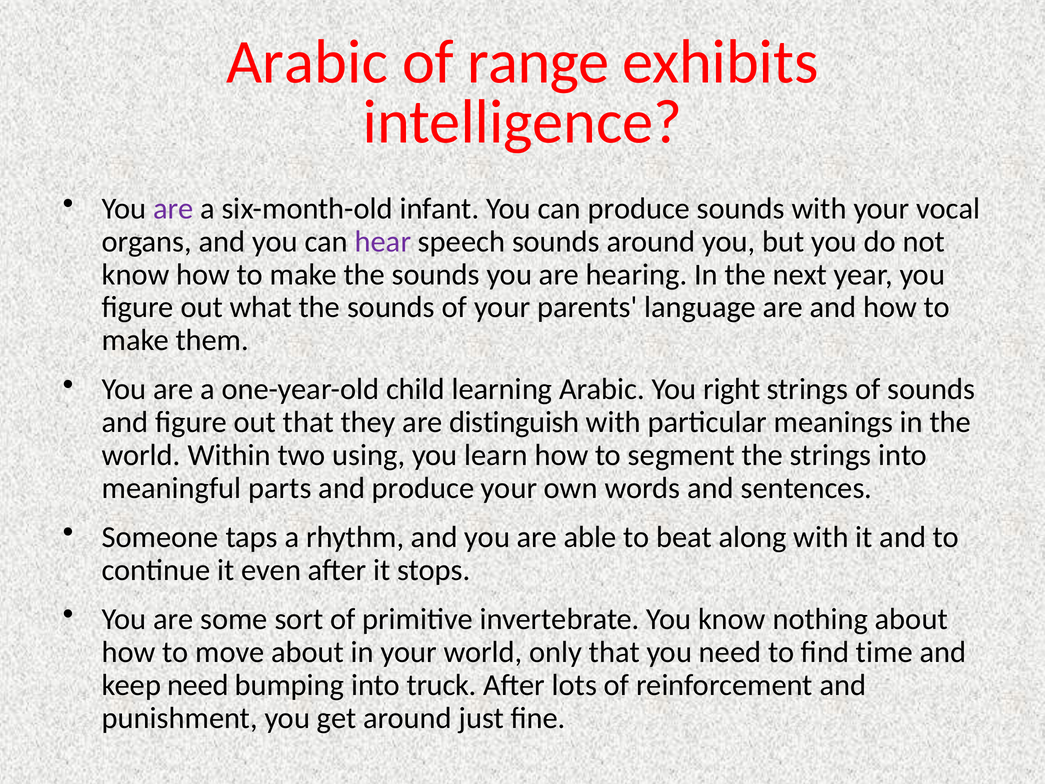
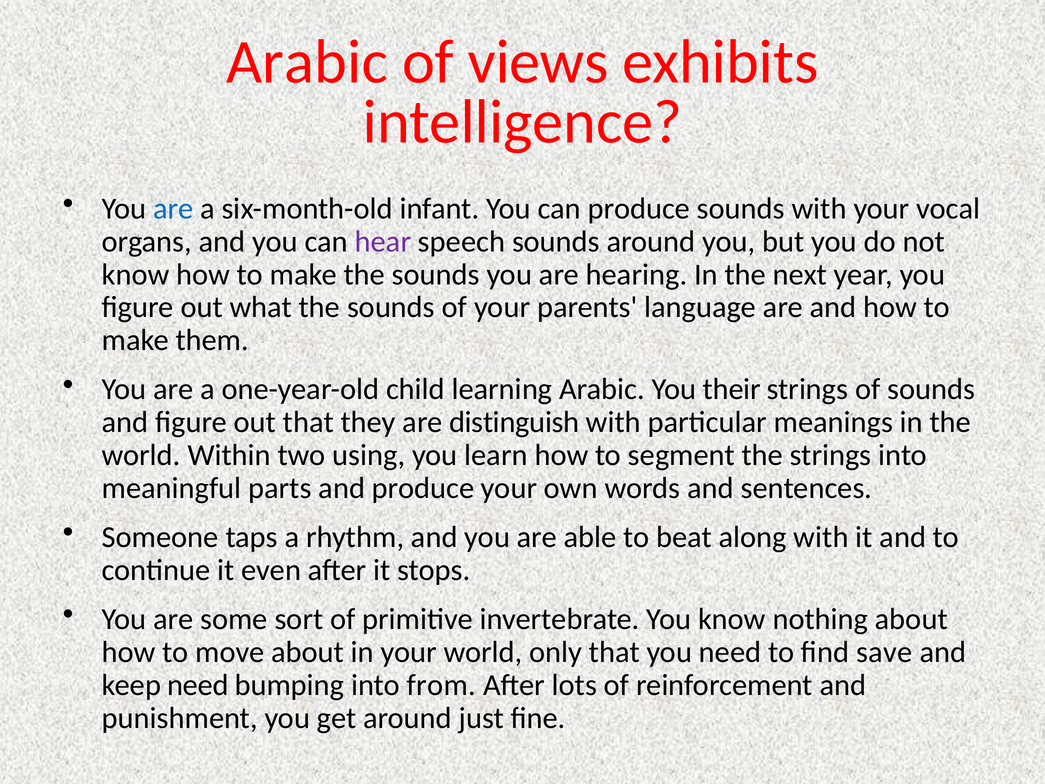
range: range -> views
are at (173, 209) colour: purple -> blue
right: right -> their
time: time -> save
truck: truck -> from
